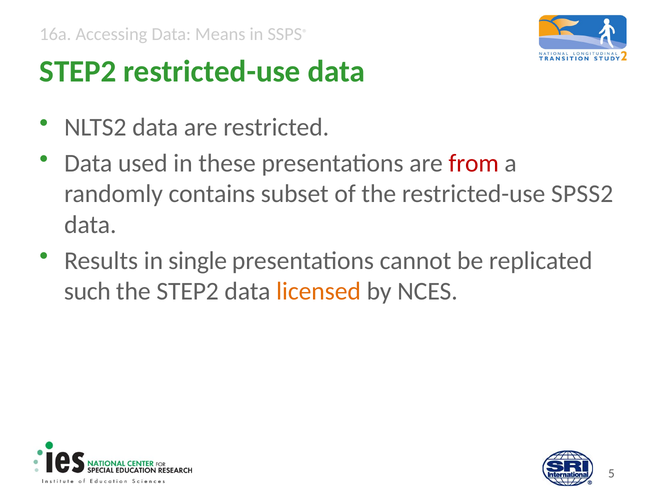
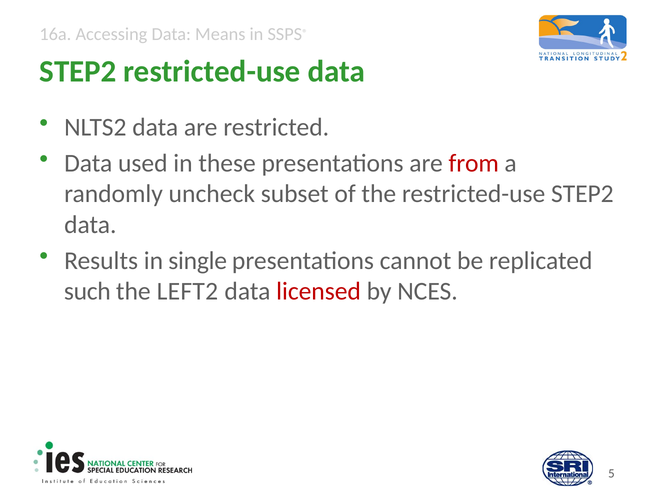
contains: contains -> uncheck
restricted-use SPSS2: SPSS2 -> STEP2
the STEP2: STEP2 -> LEFT2
licensed colour: orange -> red
